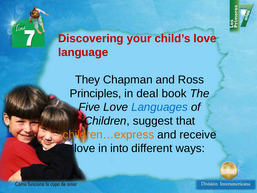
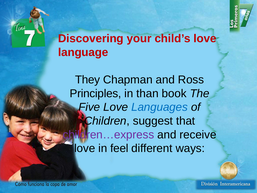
deal: deal -> than
children…express colour: orange -> purple
into: into -> feel
